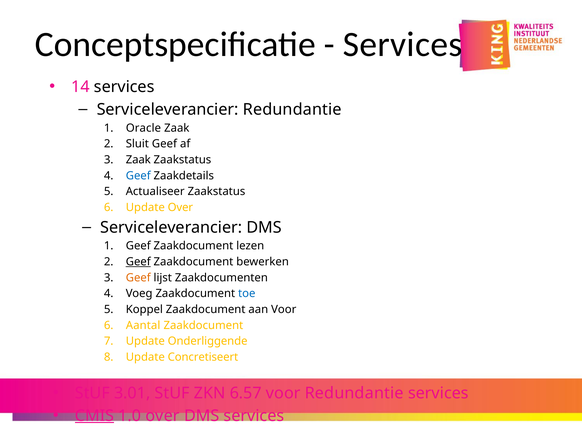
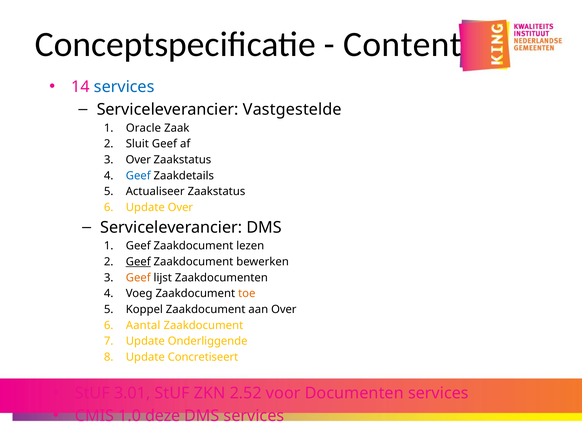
Services at (403, 44): Services -> Content
services at (124, 87) colour: black -> blue
Serviceleverancier Redundantie: Redundantie -> Vastgestelde
Zaak at (138, 160): Zaak -> Over
toe colour: blue -> orange
aan Voor: Voor -> Over
6.57: 6.57 -> 2.52
voor Redundantie: Redundantie -> Documenten
CMIS underline: present -> none
1.0 over: over -> deze
